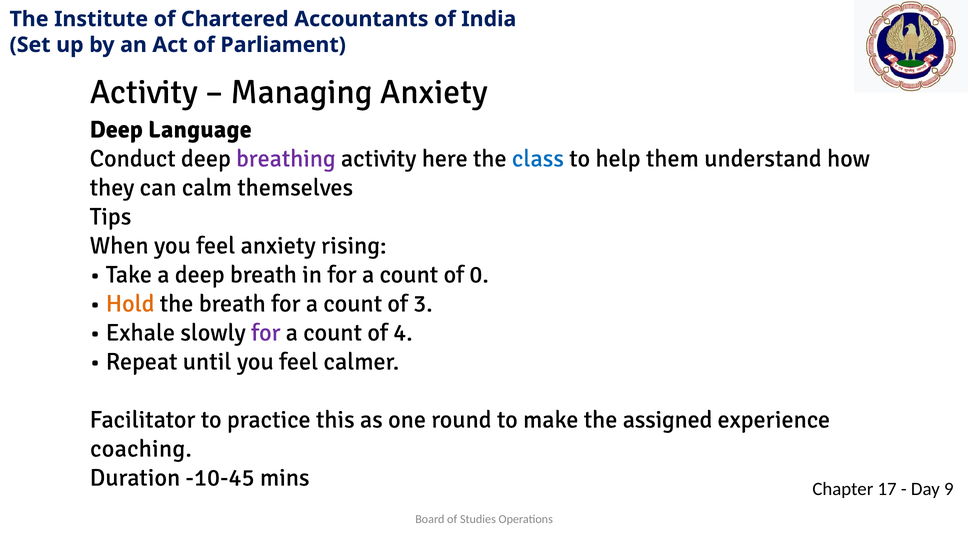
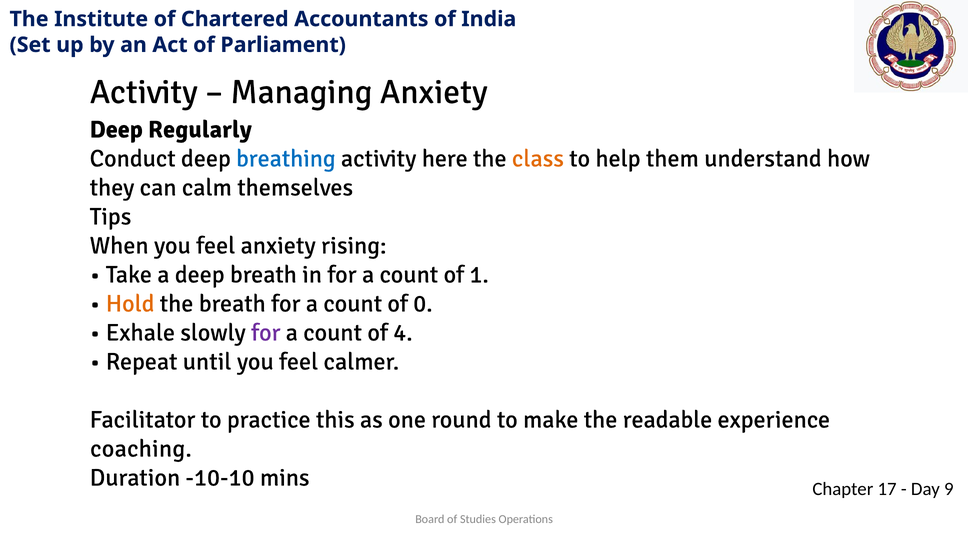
Language: Language -> Regularly
breathing colour: purple -> blue
class colour: blue -> orange
0: 0 -> 1
3: 3 -> 0
assigned: assigned -> readable
-10-45: -10-45 -> -10-10
